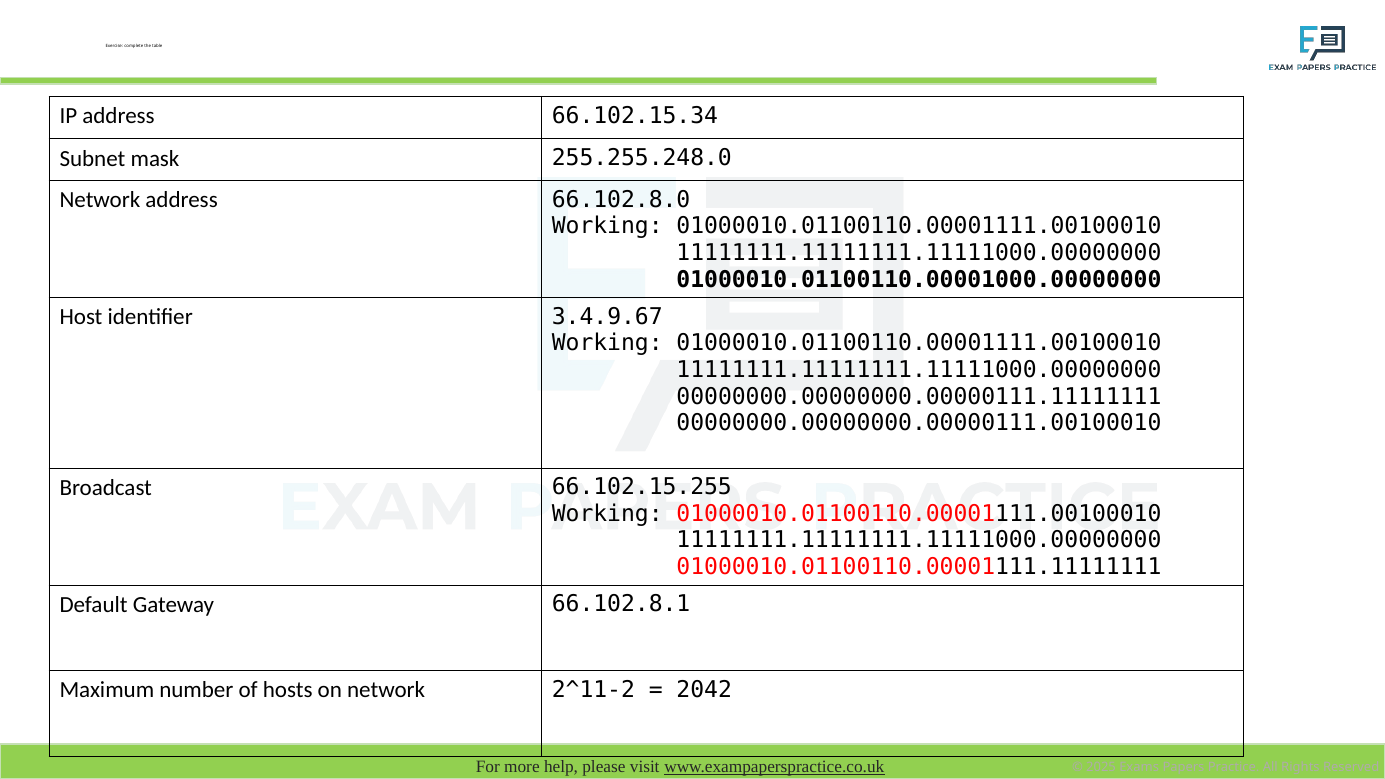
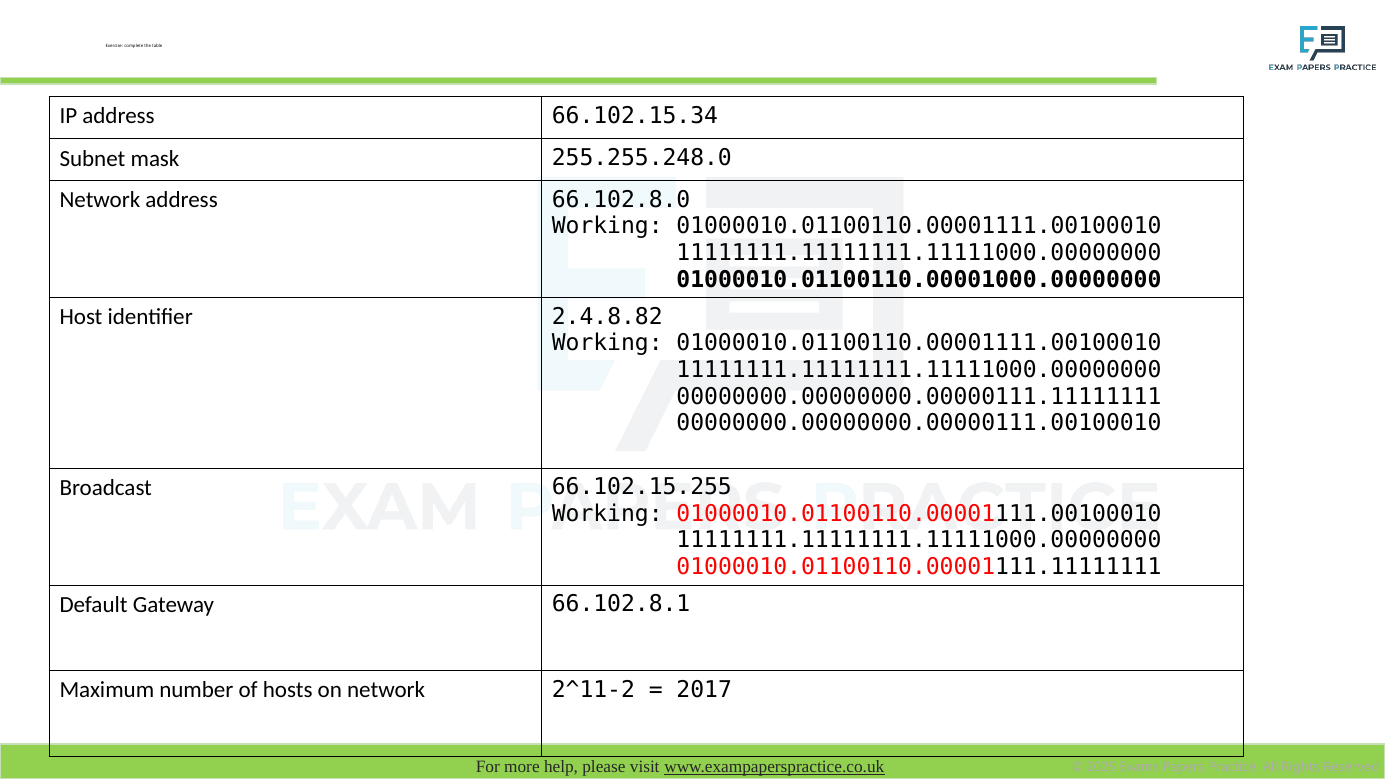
3.4.9.67: 3.4.9.67 -> 2.4.8.82
2042: 2042 -> 2017
